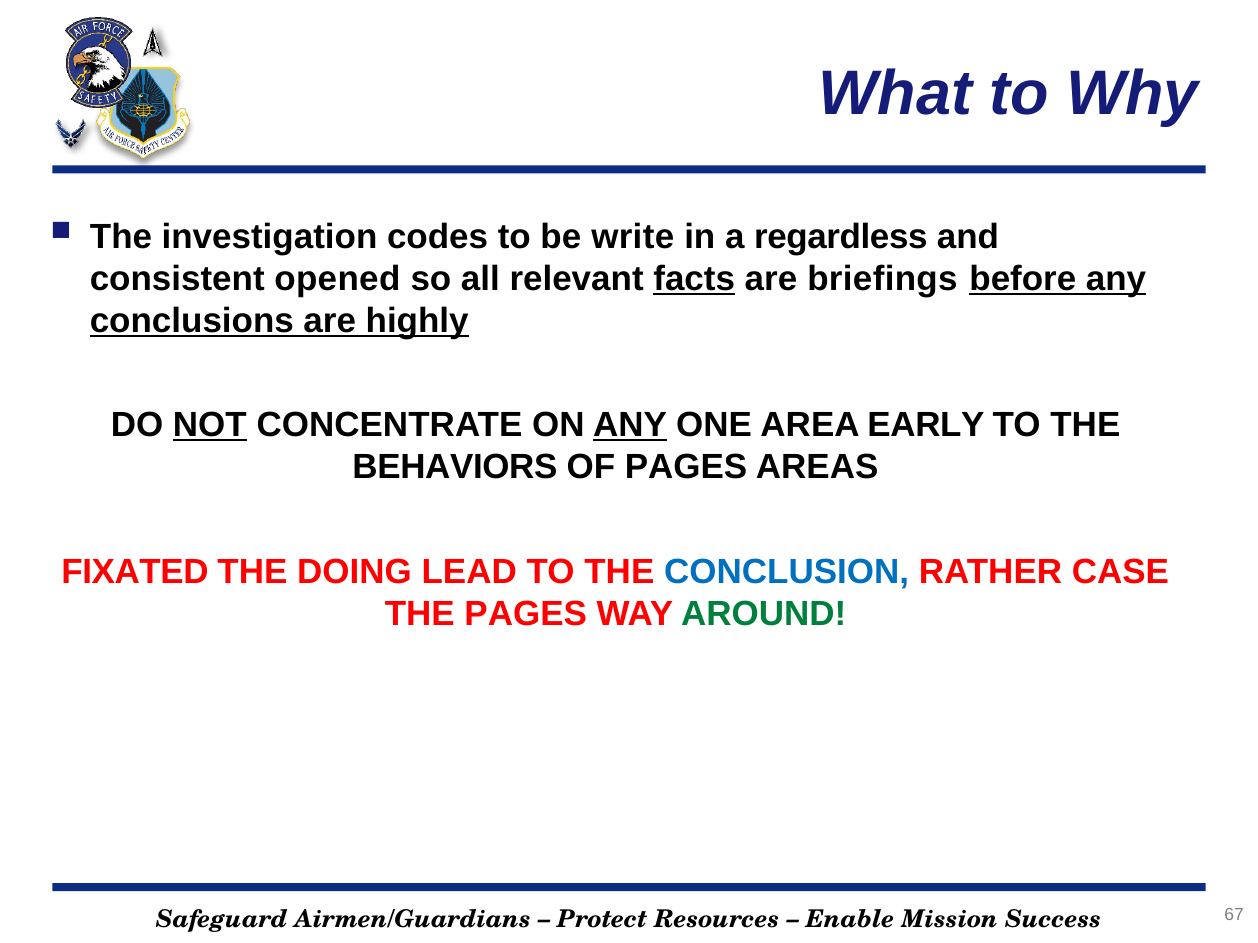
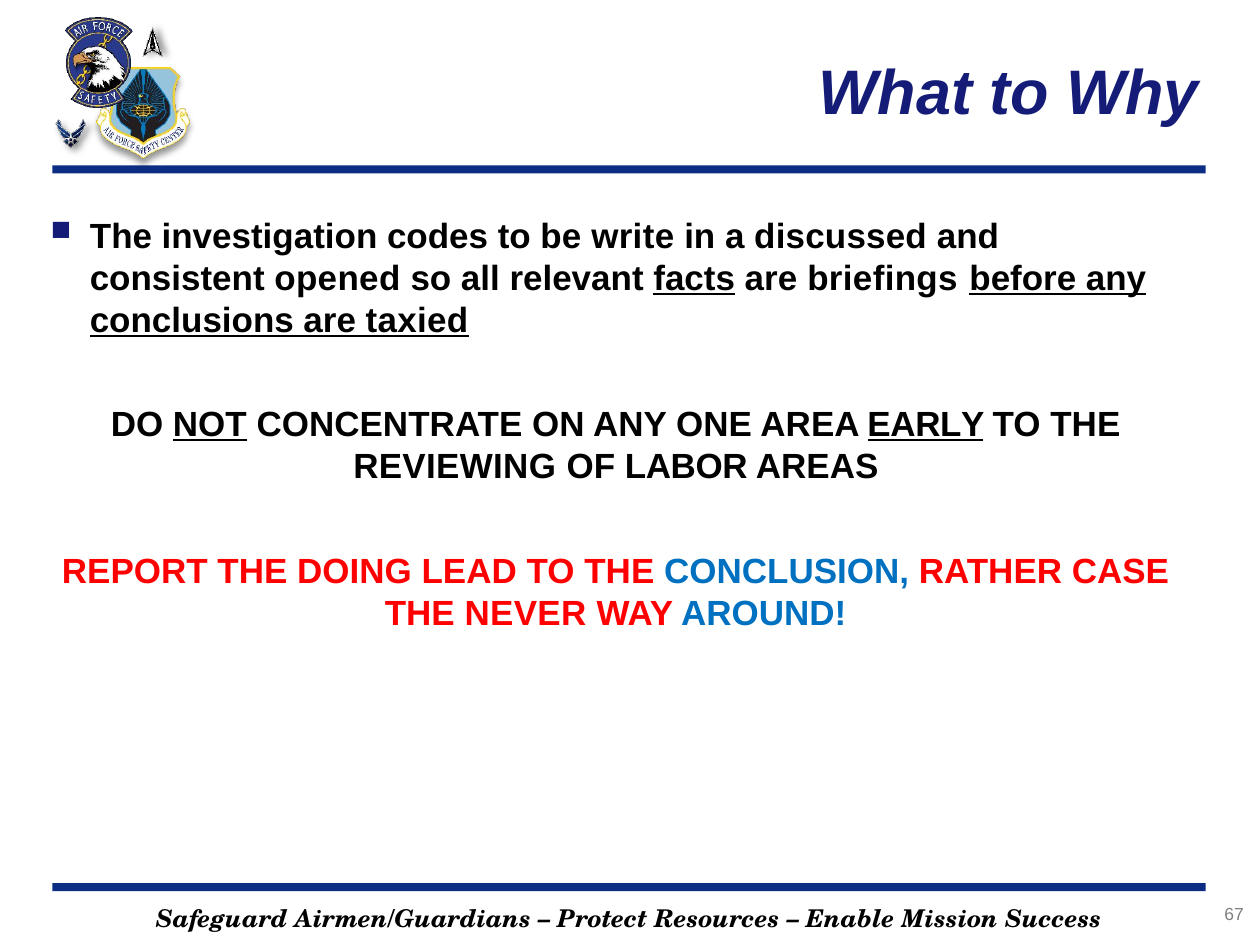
regardless: regardless -> discussed
highly: highly -> taxied
ANY at (630, 426) underline: present -> none
EARLY underline: none -> present
BEHAVIORS: BEHAVIORS -> REVIEWING
OF PAGES: PAGES -> LABOR
FIXATED: FIXATED -> REPORT
THE PAGES: PAGES -> NEVER
AROUND colour: green -> blue
